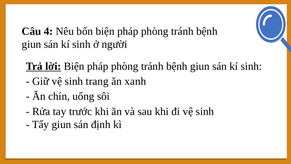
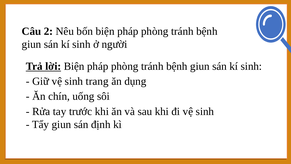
4: 4 -> 2
xanh: xanh -> dụng
